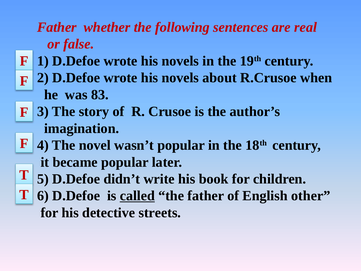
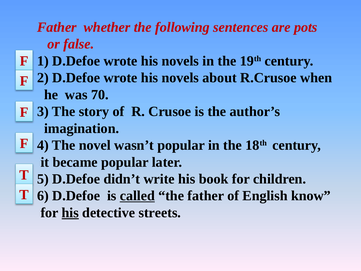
real: real -> pots
83: 83 -> 70
other: other -> know
his at (70, 213) underline: none -> present
